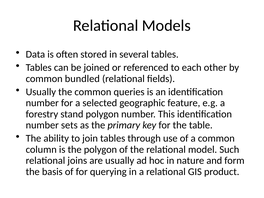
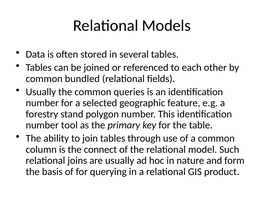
sets: sets -> tool
the polygon: polygon -> connect
